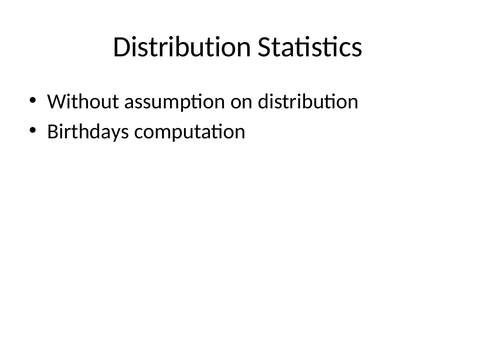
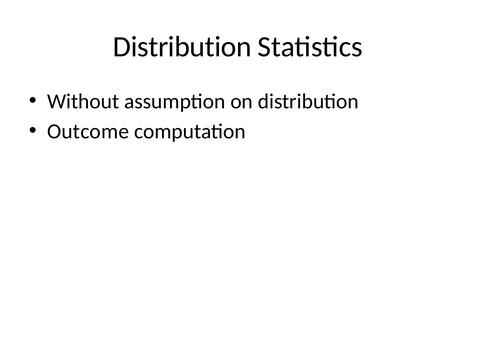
Birthdays: Birthdays -> Outcome
